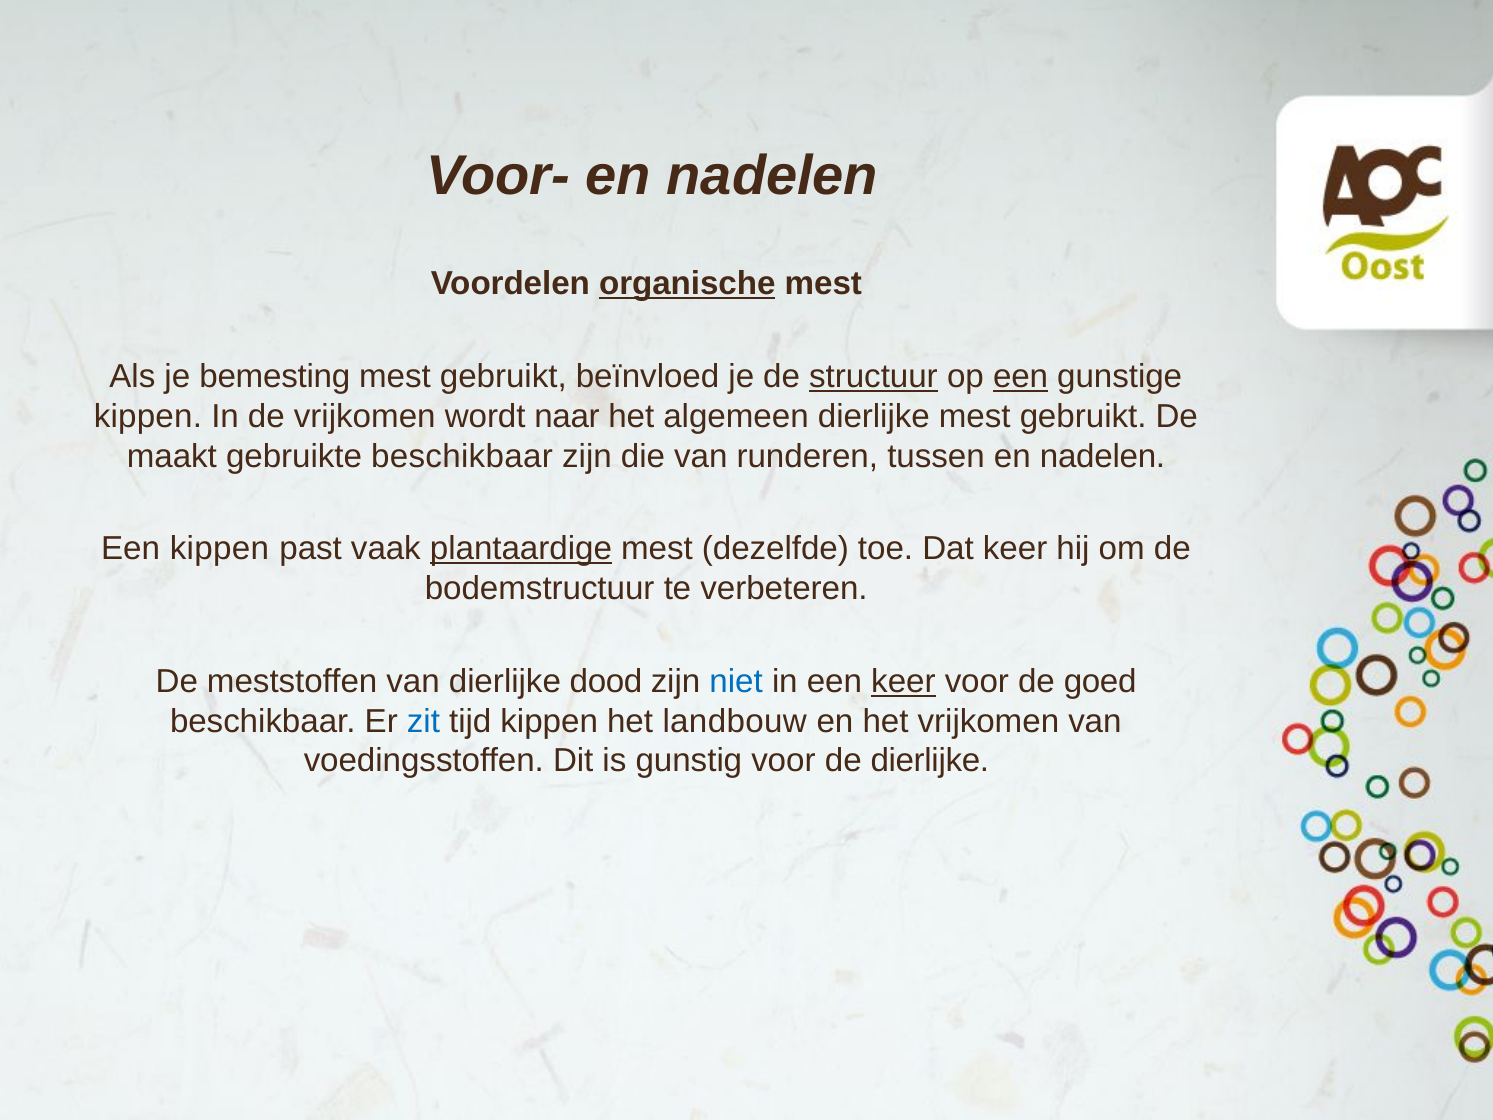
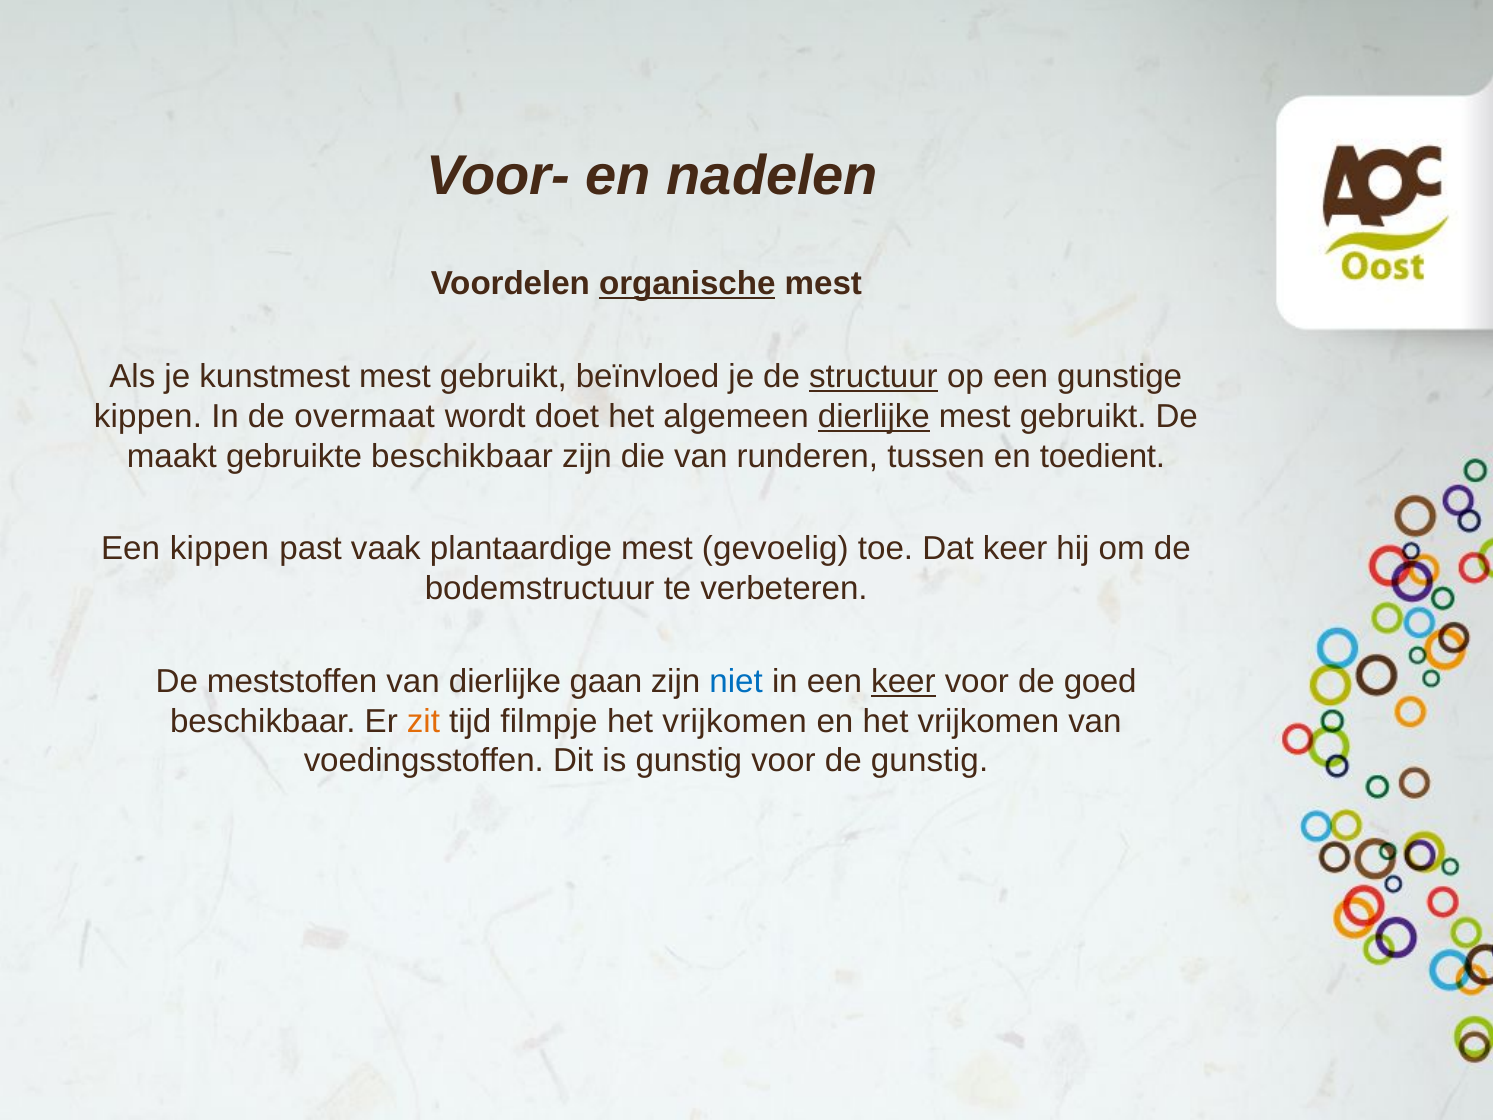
bemesting: bemesting -> kunstmest
een at (1021, 377) underline: present -> none
de vrijkomen: vrijkomen -> overmaat
naar: naar -> doet
dierlijke at (874, 416) underline: none -> present
nadelen at (1103, 456): nadelen -> toedient
plantaardige underline: present -> none
dezelfde: dezelfde -> gevoelig
dood: dood -> gaan
zit colour: blue -> orange
tijd kippen: kippen -> filmpje
landbouw at (735, 721): landbouw -> vrijkomen
de dierlijke: dierlijke -> gunstig
